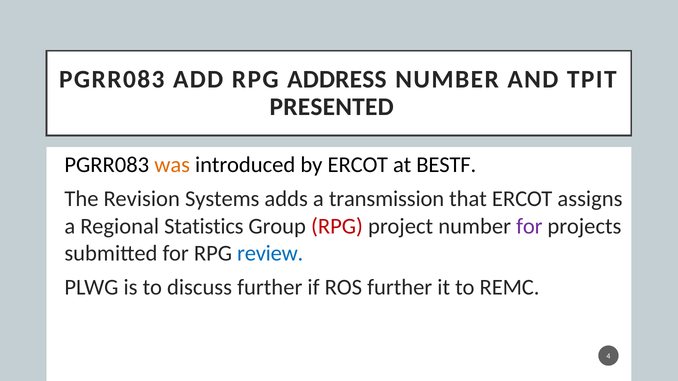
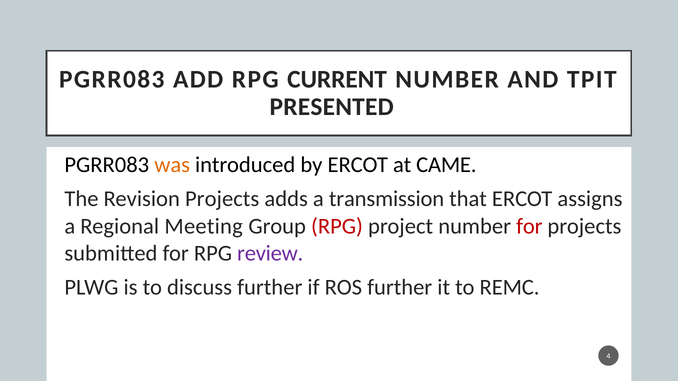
ADDRESS: ADDRESS -> CURRENT
BESTF: BESTF -> CAME
Revision Systems: Systems -> Projects
Statistics: Statistics -> Meeting
for at (529, 226) colour: purple -> red
review colour: blue -> purple
